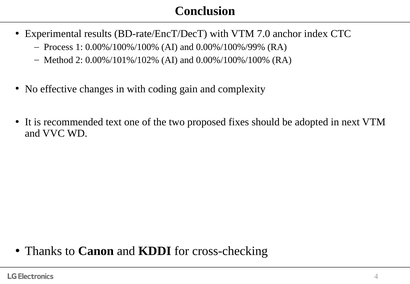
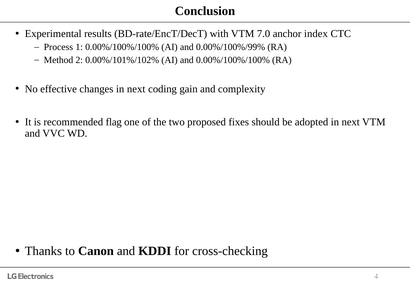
changes in with: with -> next
text: text -> flag
